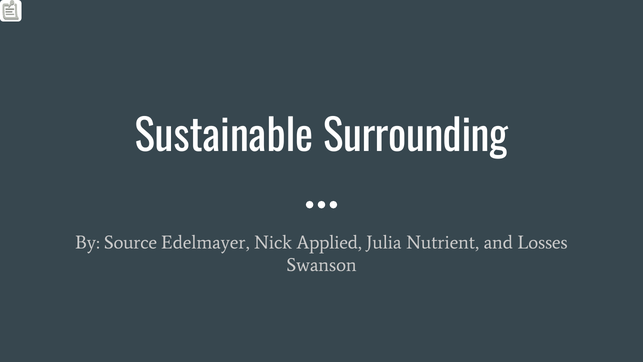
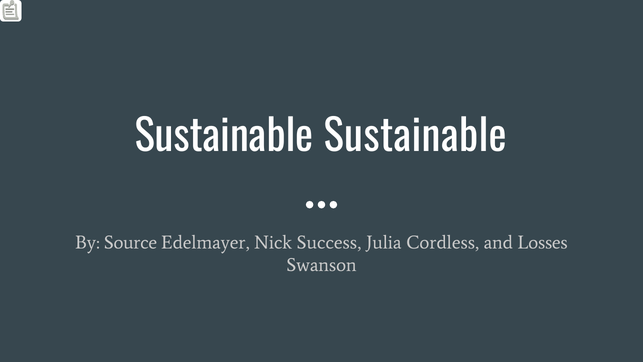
Sustainable Surrounding: Surrounding -> Sustainable
Applied: Applied -> Success
Nutrient: Nutrient -> Cordless
